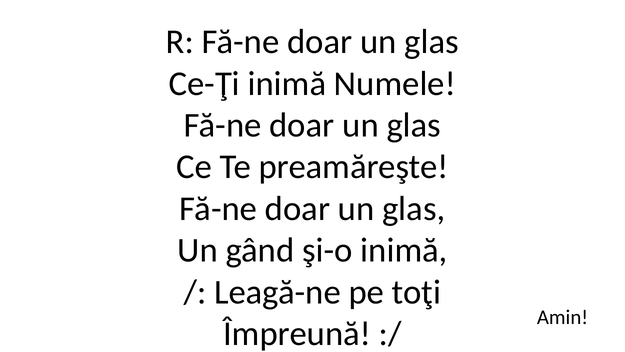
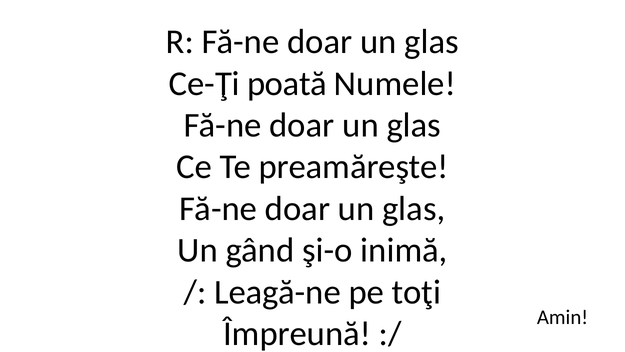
Ce-Ţi inimă: inimă -> poată
